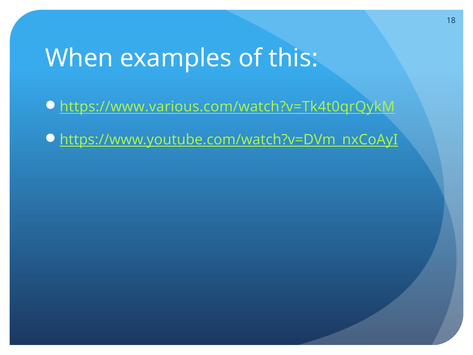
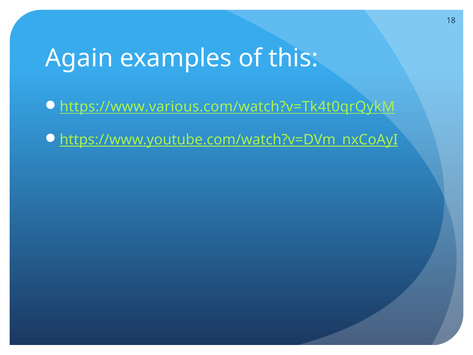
When: When -> Again
